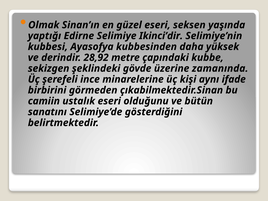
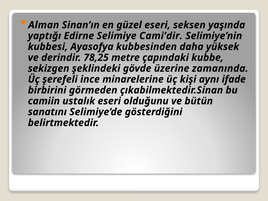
Olmak: Olmak -> Alman
Ikinci’dir: Ikinci’dir -> Cami’dir
28,92: 28,92 -> 78,25
